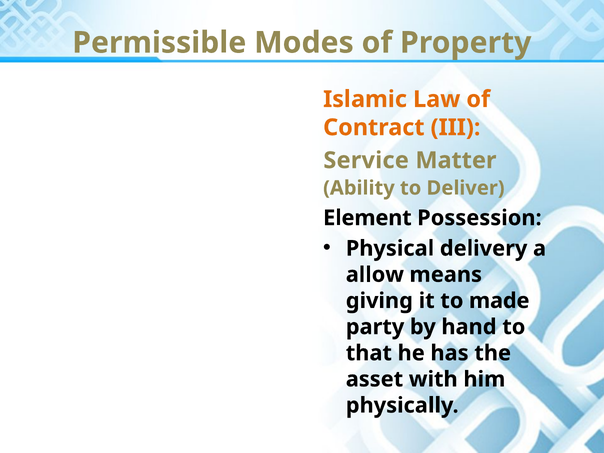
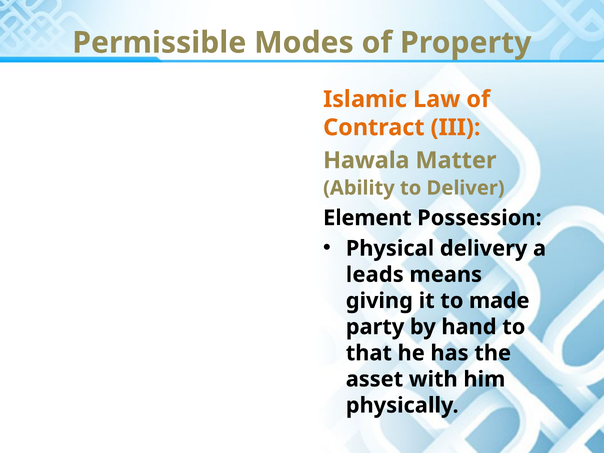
Service: Service -> Hawala
allow: allow -> leads
